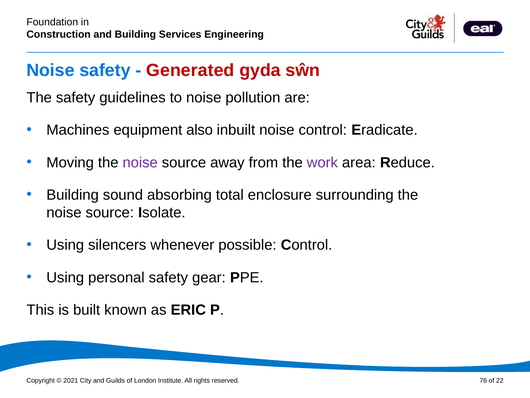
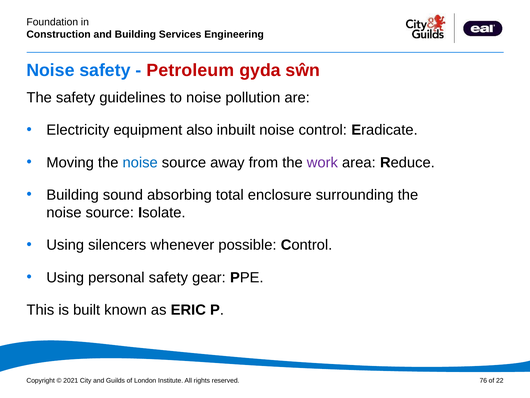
Generated: Generated -> Petroleum
Machines: Machines -> Electricity
noise at (140, 162) colour: purple -> blue
